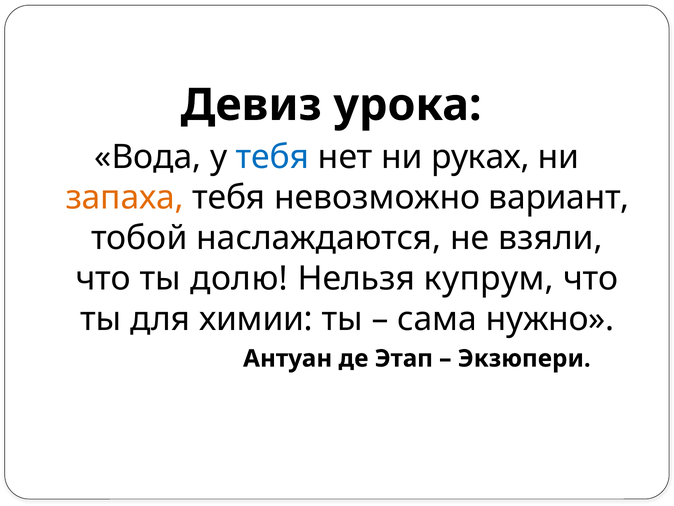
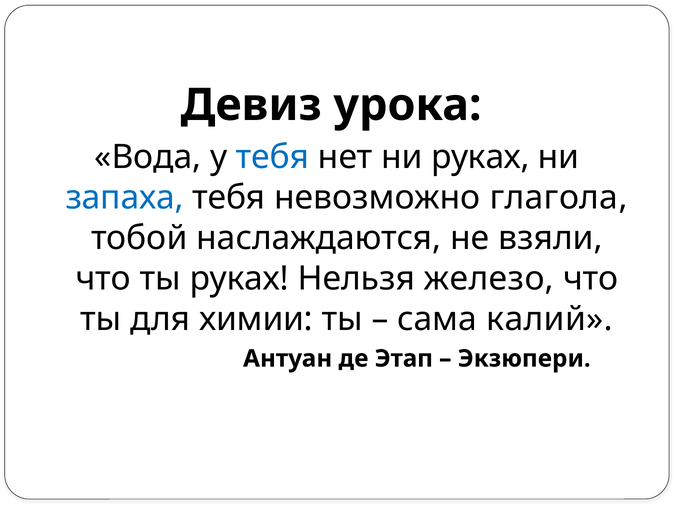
запаха colour: orange -> blue
вариант: вариант -> глагола
ты долю: долю -> руках
купрум: купрум -> железо
нужно: нужно -> калий
